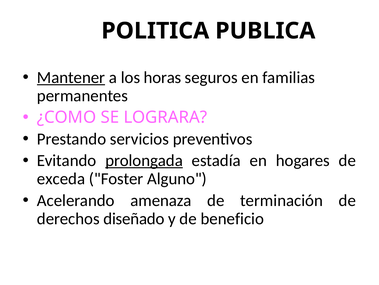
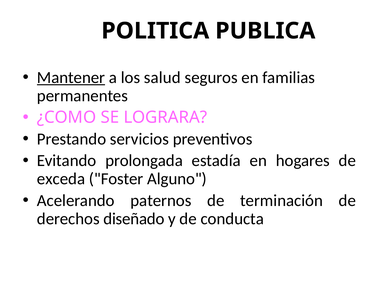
horas: horas -> salud
prolongada underline: present -> none
amenaza: amenaza -> paternos
beneficio: beneficio -> conducta
